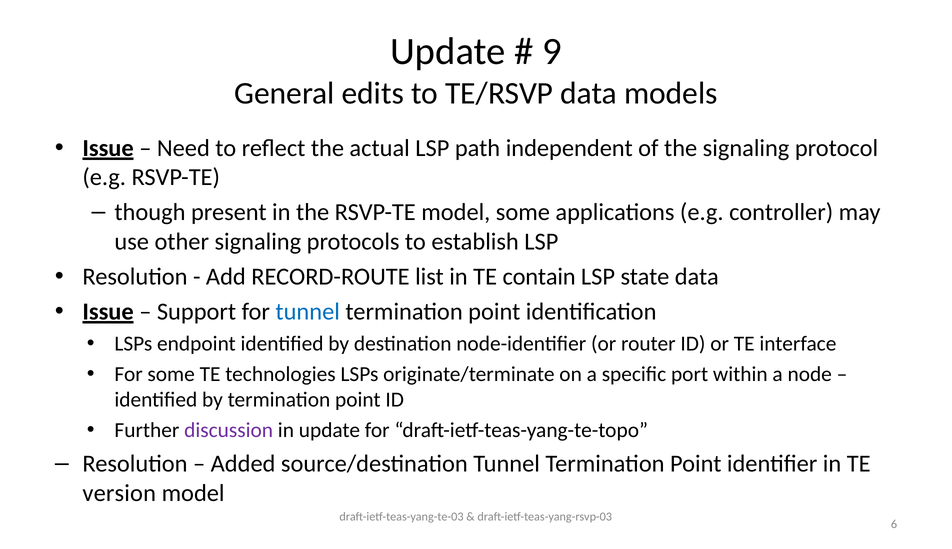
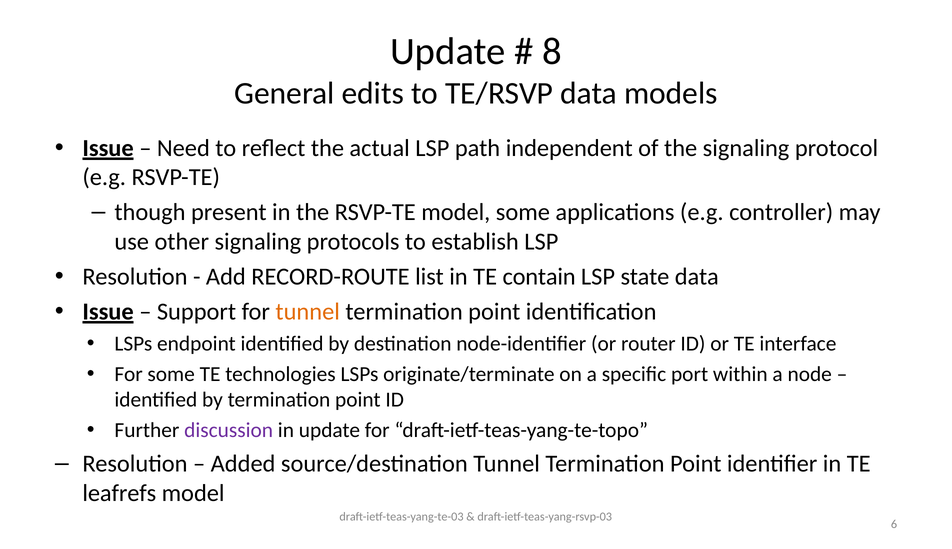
9: 9 -> 8
tunnel at (308, 312) colour: blue -> orange
version: version -> leafrefs
